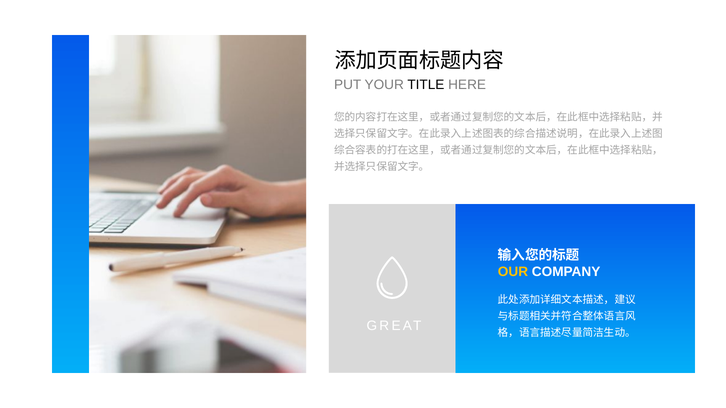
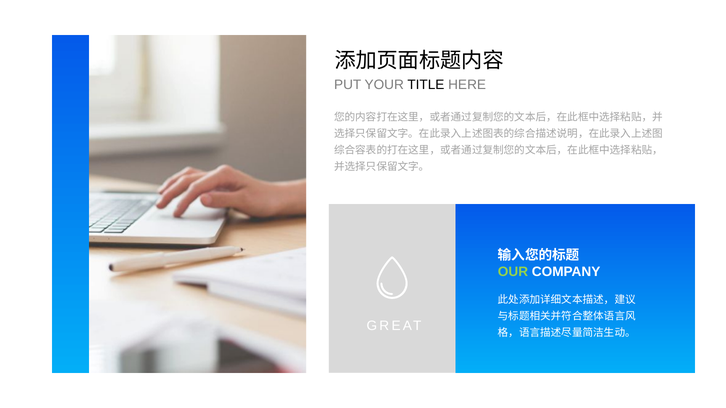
OUR colour: yellow -> light green
